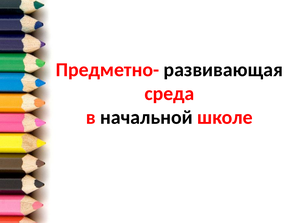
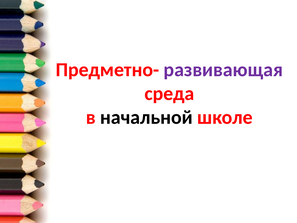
развивающая colour: black -> purple
